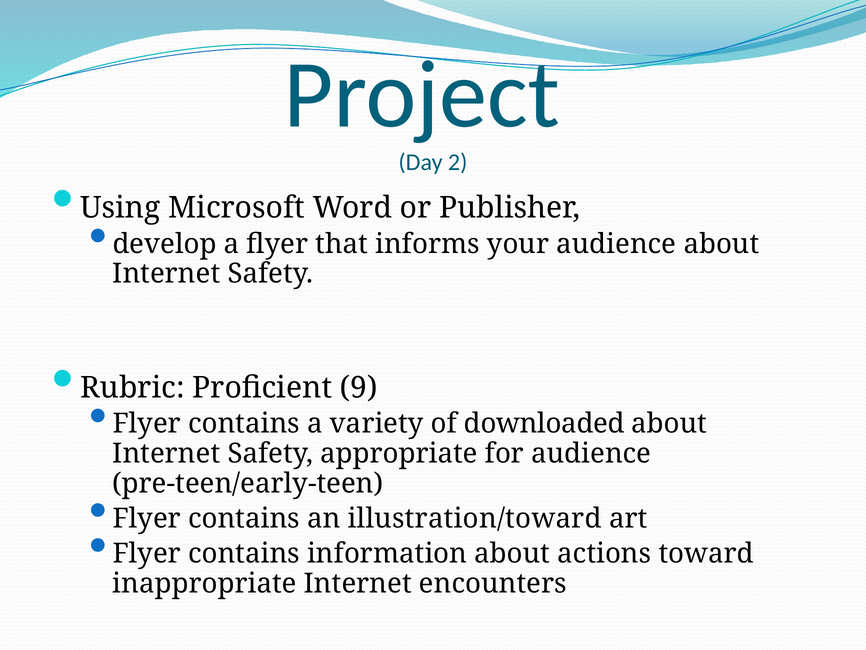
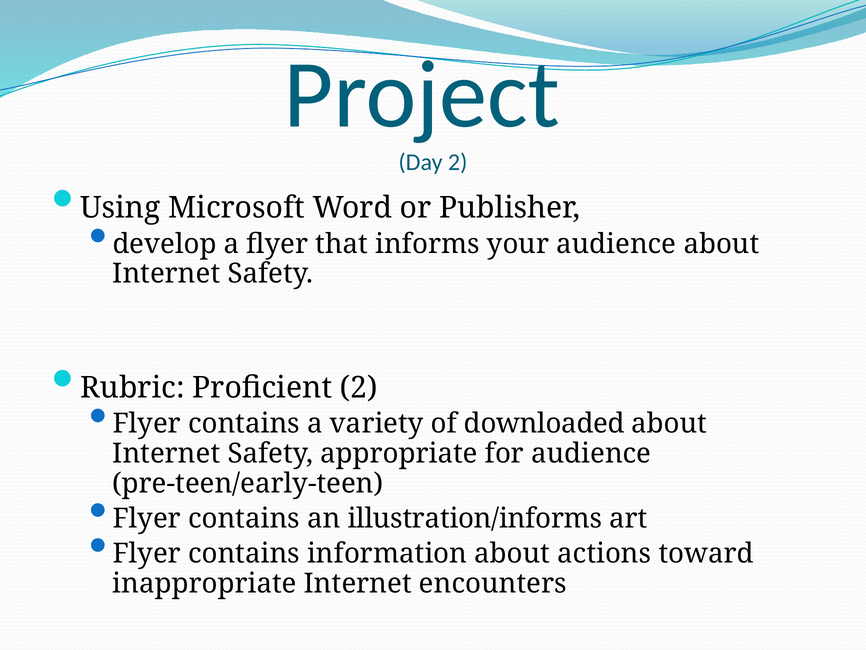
Proficient 9: 9 -> 2
illustration/toward: illustration/toward -> illustration/informs
